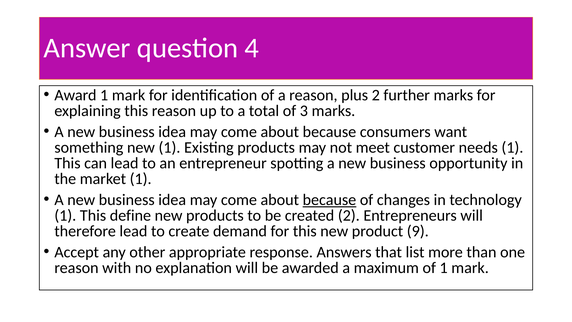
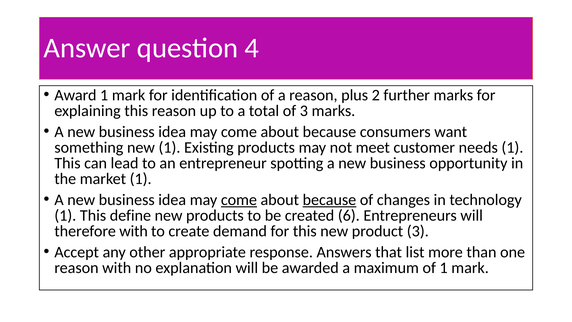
come at (239, 200) underline: none -> present
created 2: 2 -> 6
therefore lead: lead -> with
product 9: 9 -> 3
